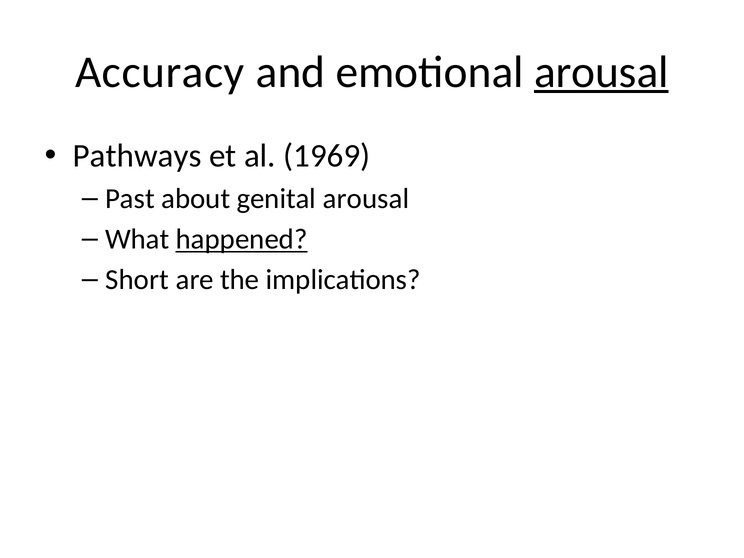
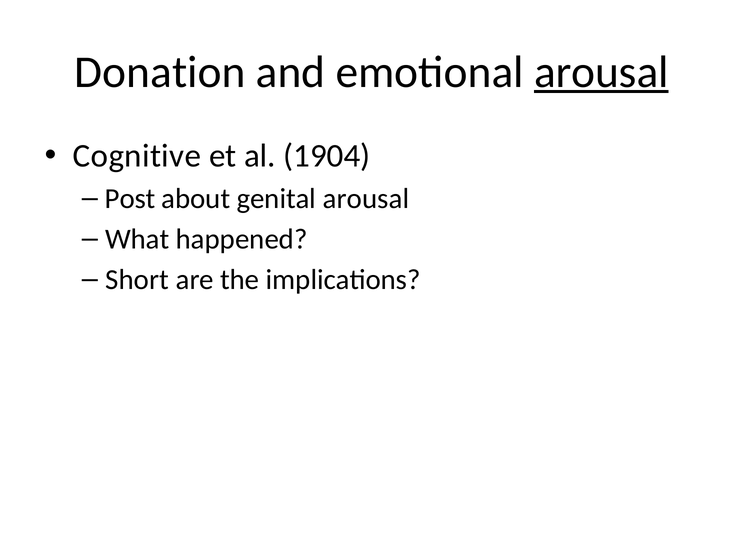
Accuracy: Accuracy -> Donation
Pathways: Pathways -> Cognitive
1969: 1969 -> 1904
Past: Past -> Post
happened underline: present -> none
